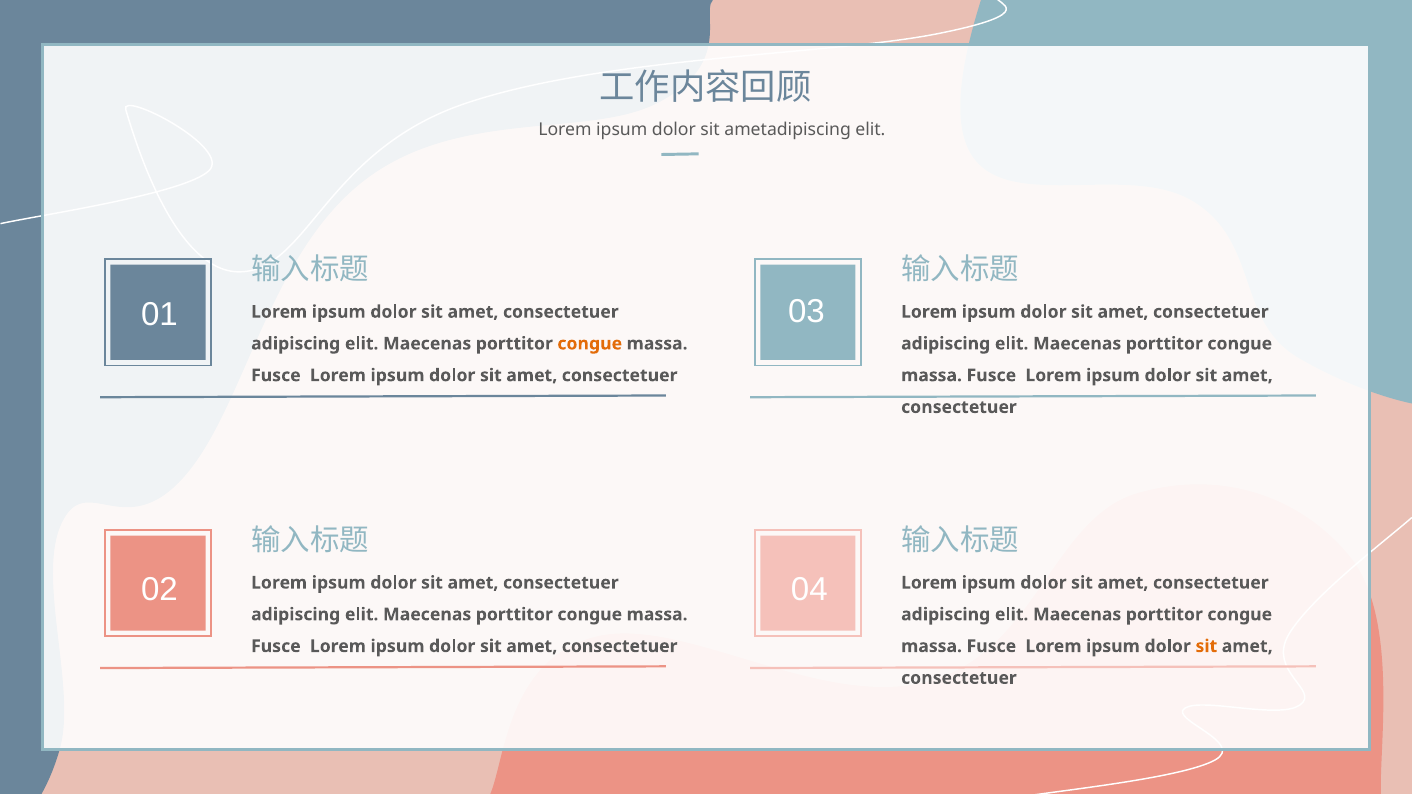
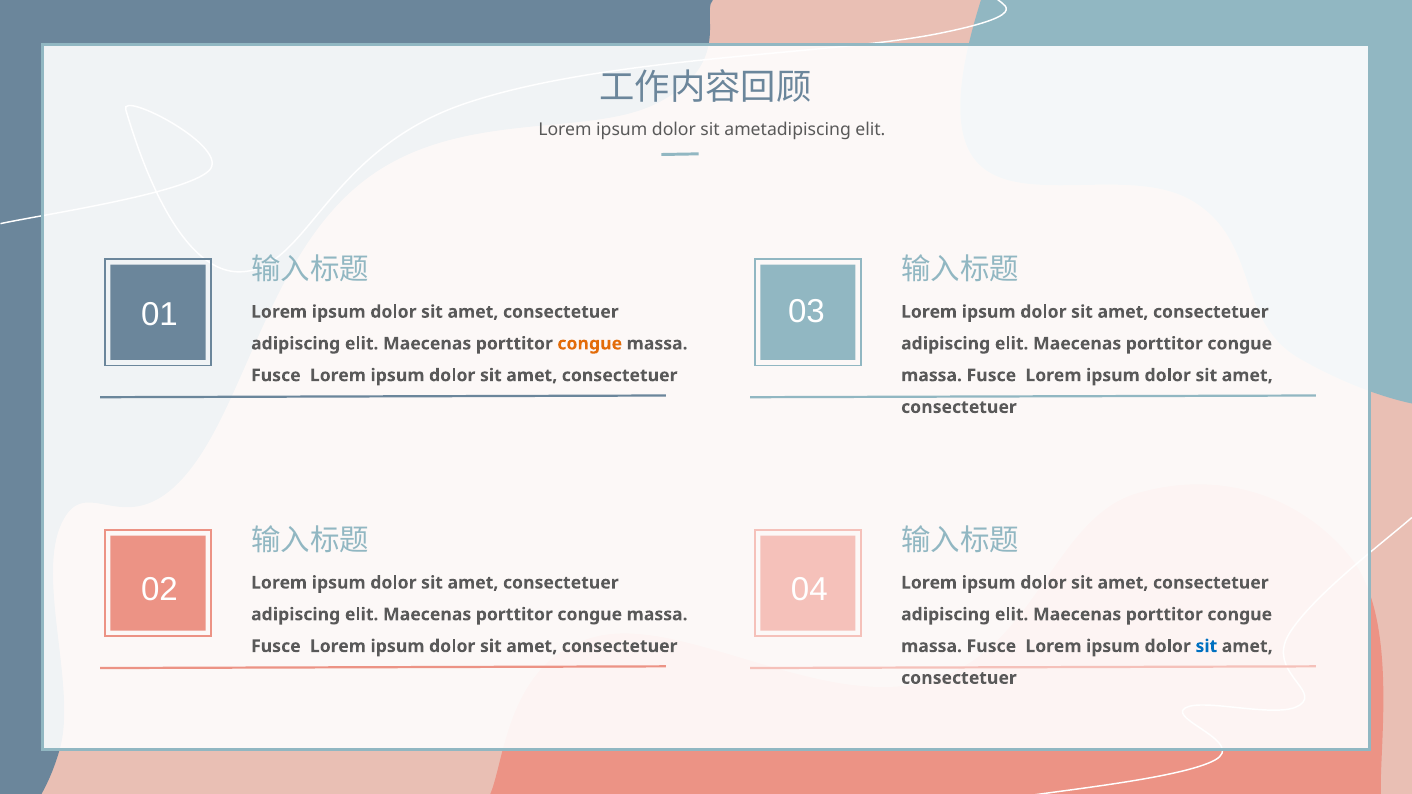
sit at (1206, 646) colour: orange -> blue
